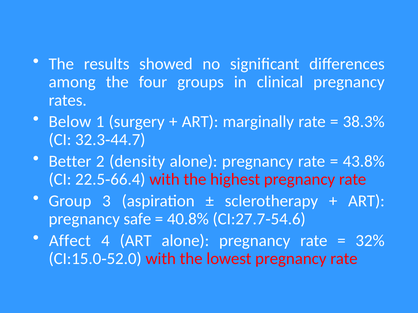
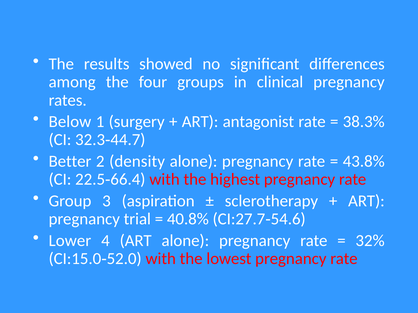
marginally: marginally -> antagonist
safe: safe -> trial
Affect: Affect -> Lower
